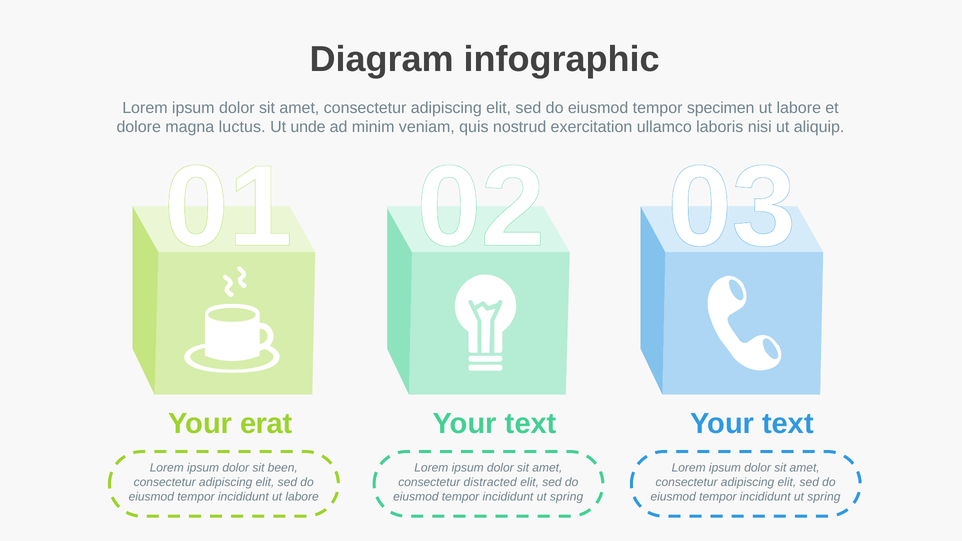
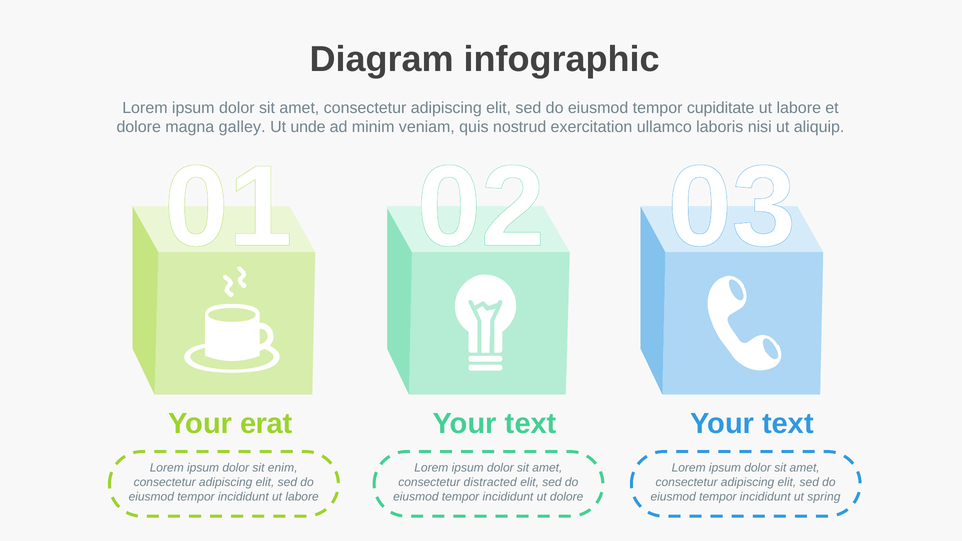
specimen: specimen -> cupiditate
luctus: luctus -> galley
been: been -> enim
spring at (567, 497): spring -> dolore
